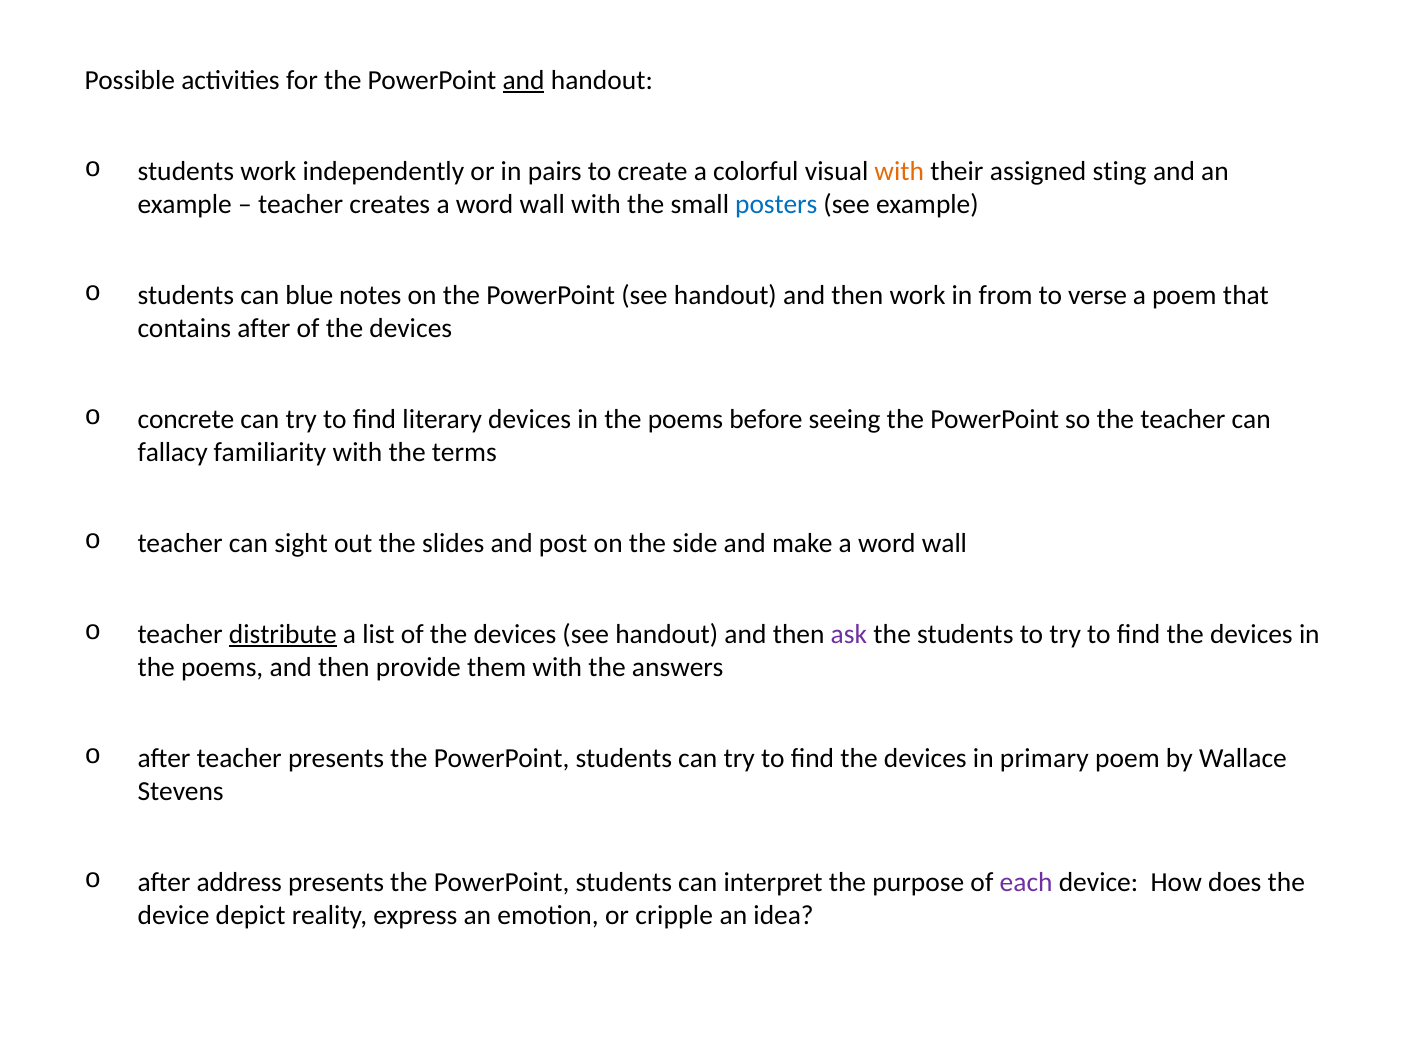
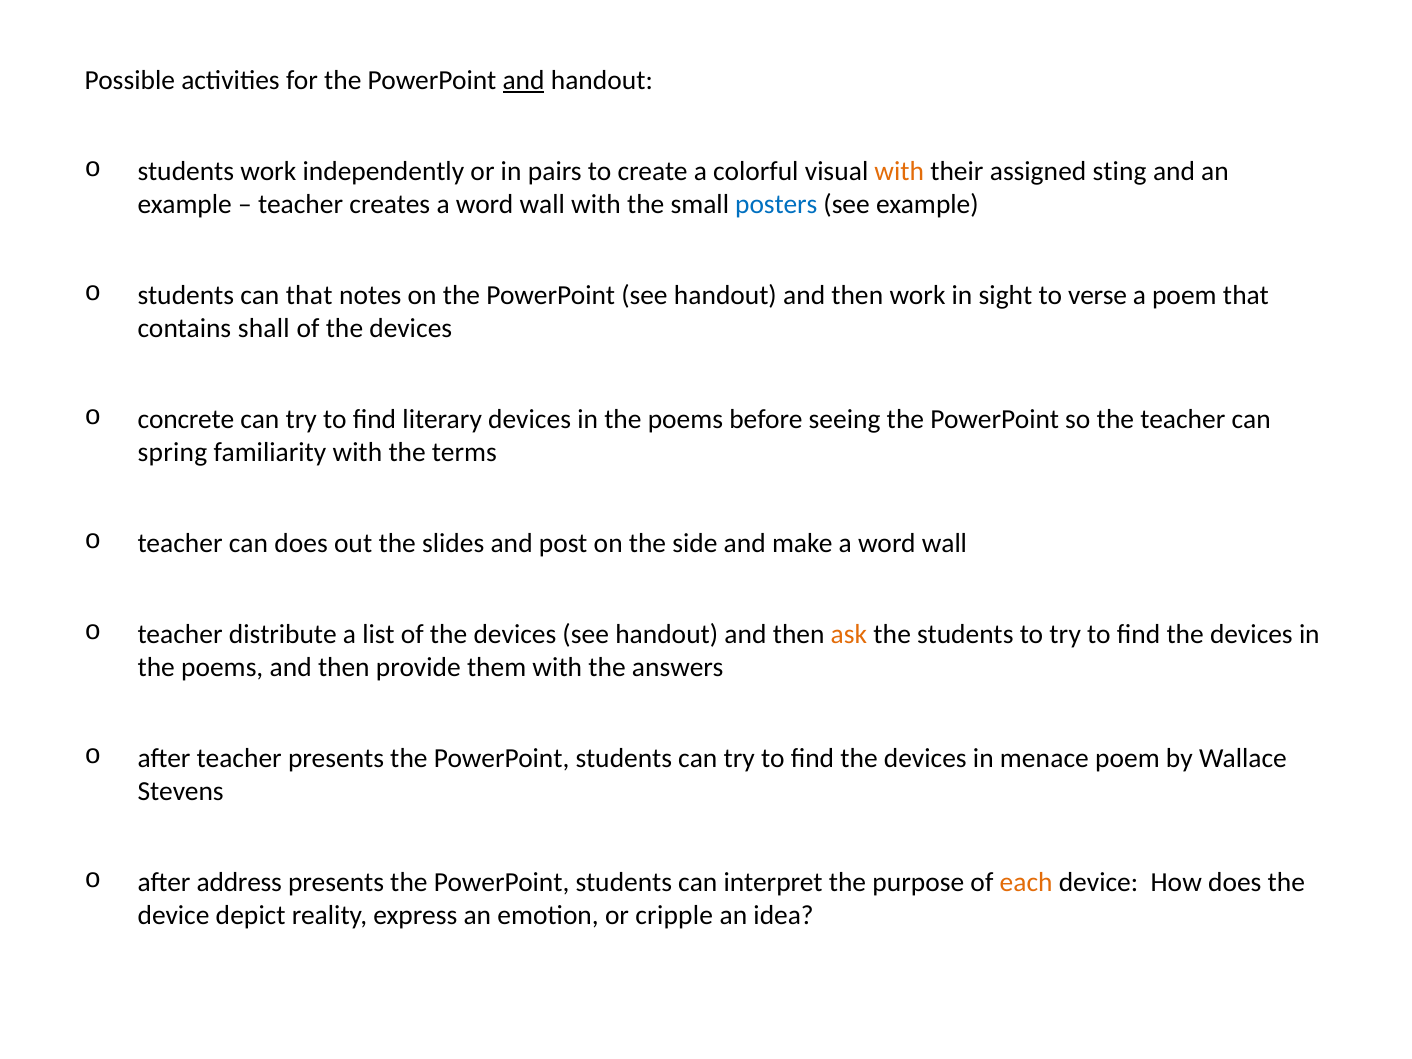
can blue: blue -> that
from: from -> sight
contains after: after -> shall
fallacy: fallacy -> spring
can sight: sight -> does
distribute underline: present -> none
ask colour: purple -> orange
primary: primary -> menace
each colour: purple -> orange
